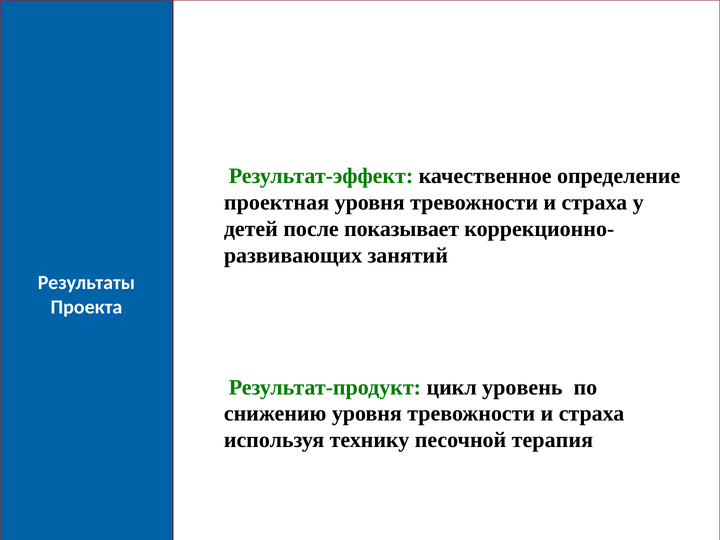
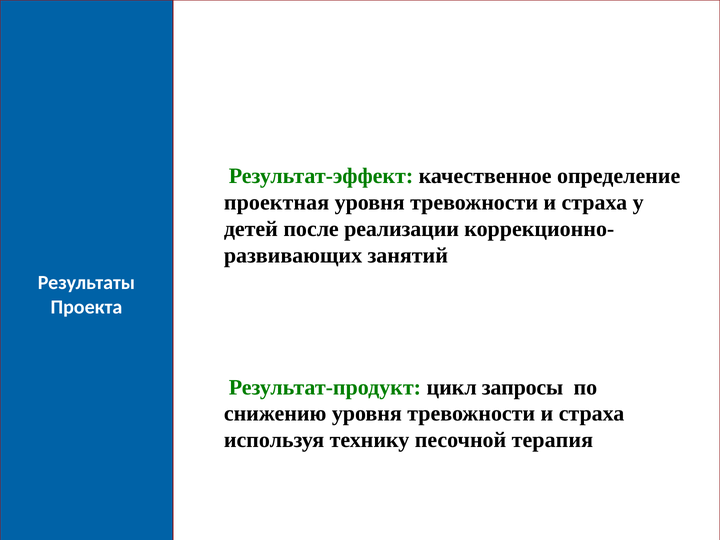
показывает: показывает -> реализации
уровень: уровень -> запросы
